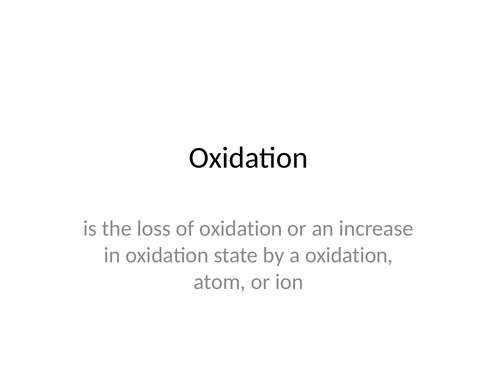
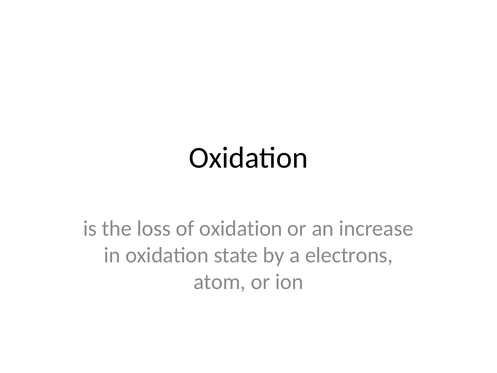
a oxidation: oxidation -> electrons
